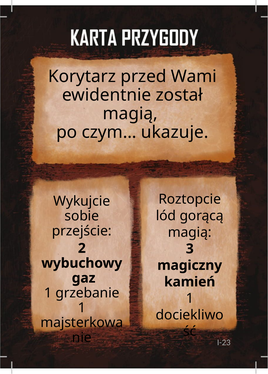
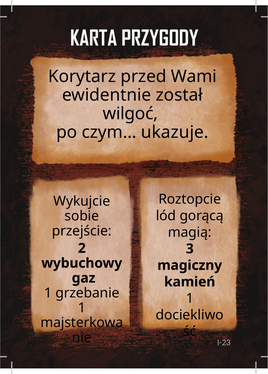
magią at (130, 113): magią -> wilgoć
